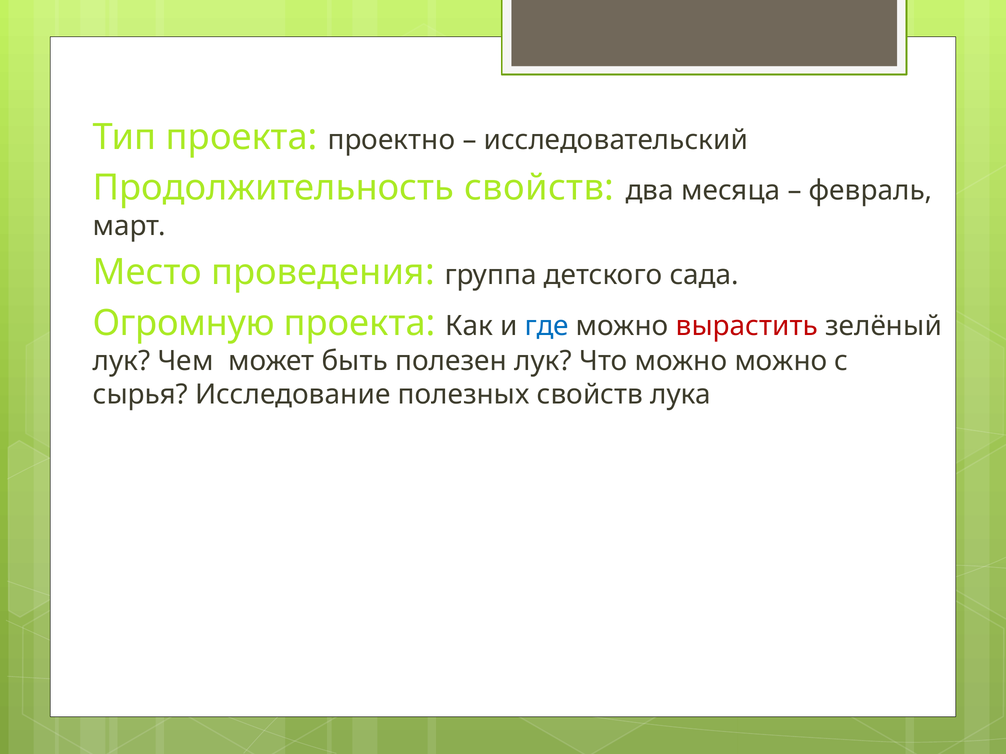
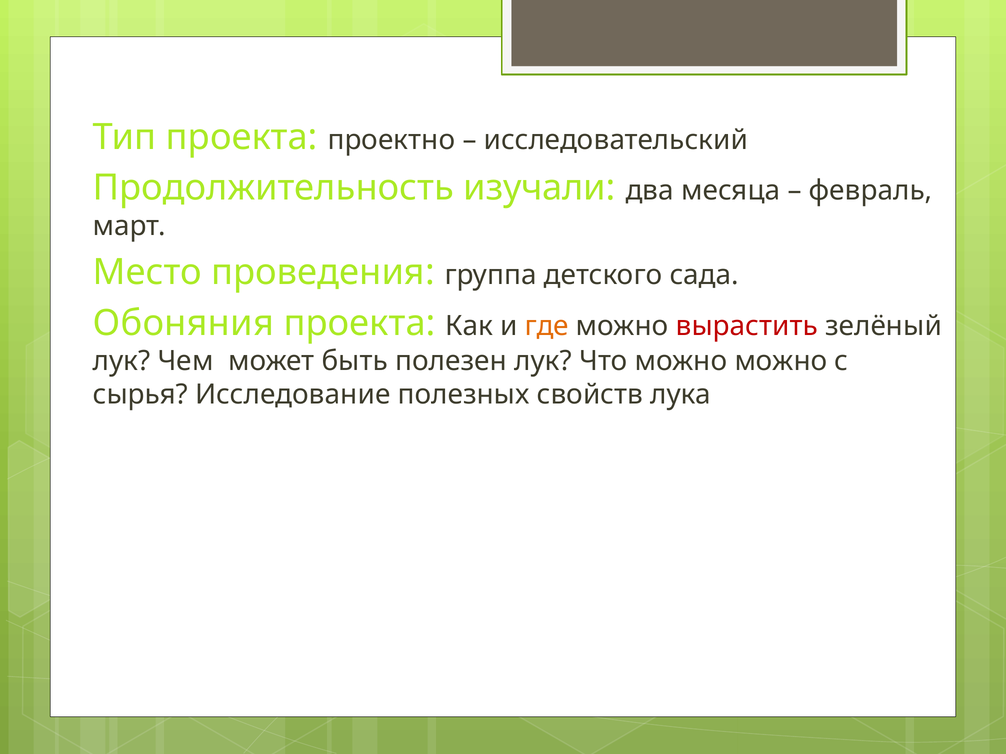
Продолжительность свойств: свойств -> изучали
Огромную: Огромную -> Обоняния
где colour: blue -> orange
